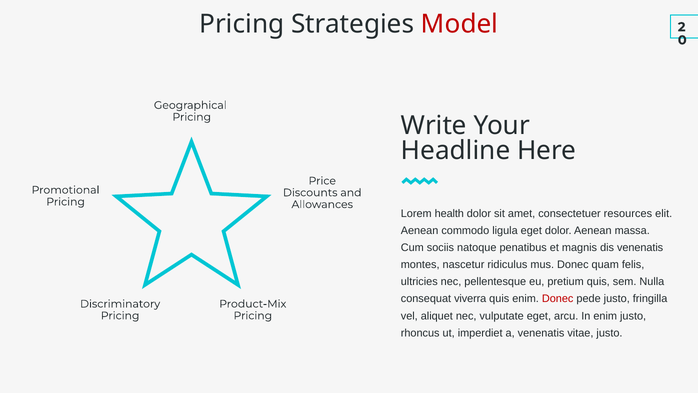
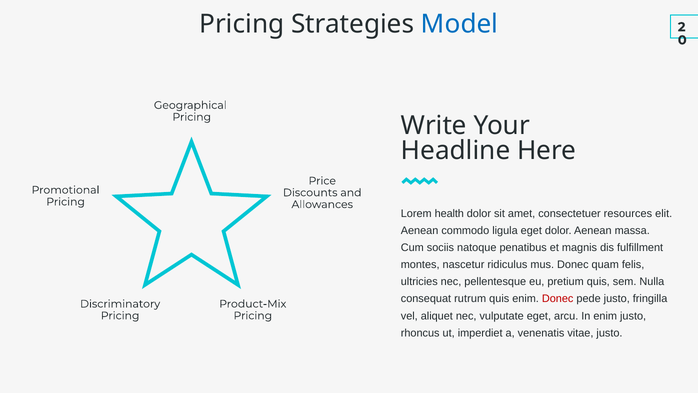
Model colour: red -> blue
dis venenatis: venenatis -> fulfillment
viverra: viverra -> rutrum
